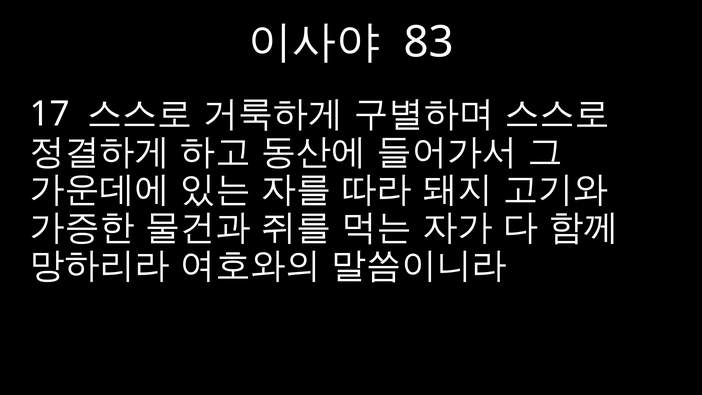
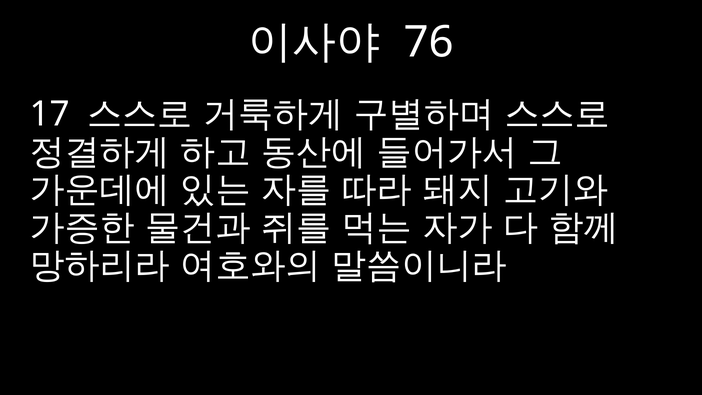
83: 83 -> 76
